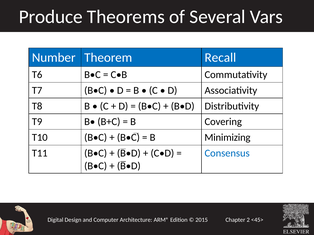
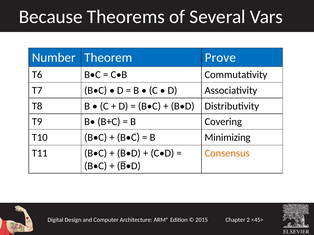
Produce: Produce -> Because
Recall: Recall -> Prove
Consensus colour: blue -> orange
